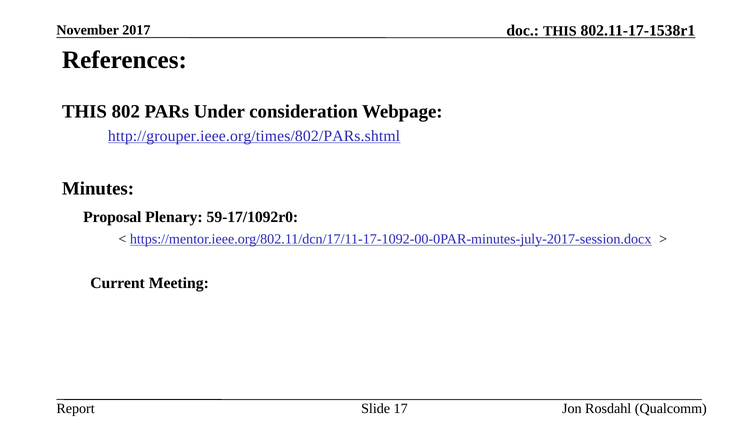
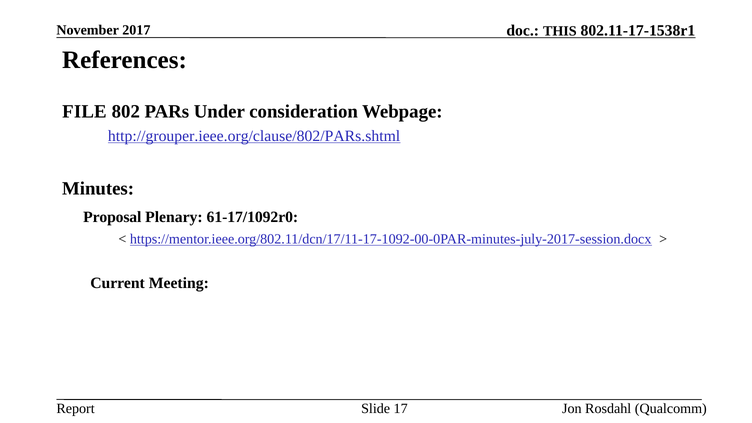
THIS at (85, 111): THIS -> FILE
http://grouper.ieee.org/times/802/PARs.shtml: http://grouper.ieee.org/times/802/PARs.shtml -> http://grouper.ieee.org/clause/802/PARs.shtml
59-17/1092r0: 59-17/1092r0 -> 61-17/1092r0
